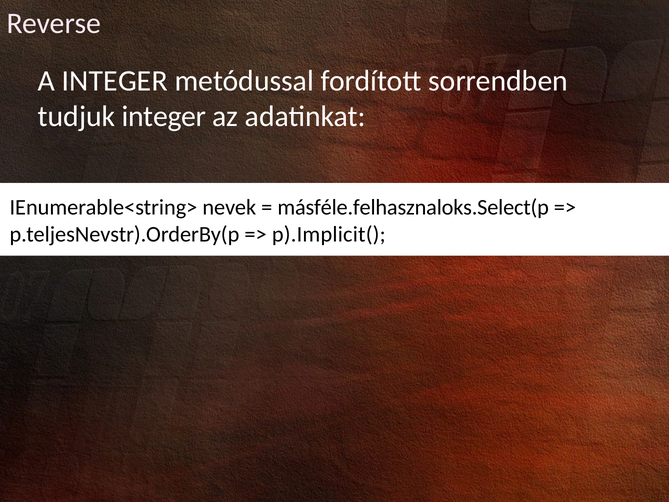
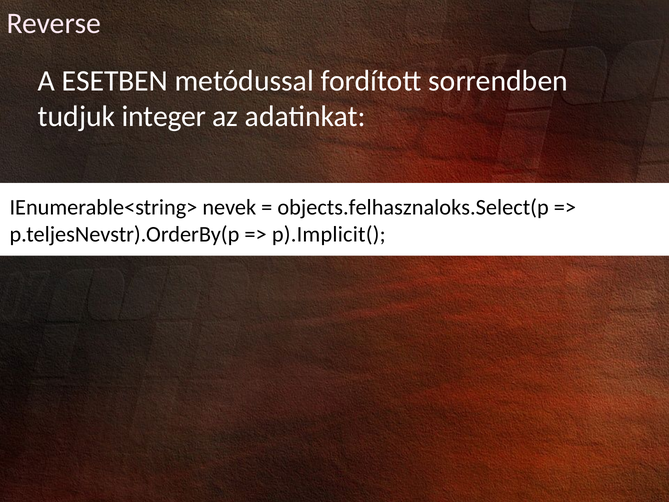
A INTEGER: INTEGER -> ESETBEN
másféle.felhasznaloks.Select(p: másféle.felhasznaloks.Select(p -> objects.felhasznaloks.Select(p
